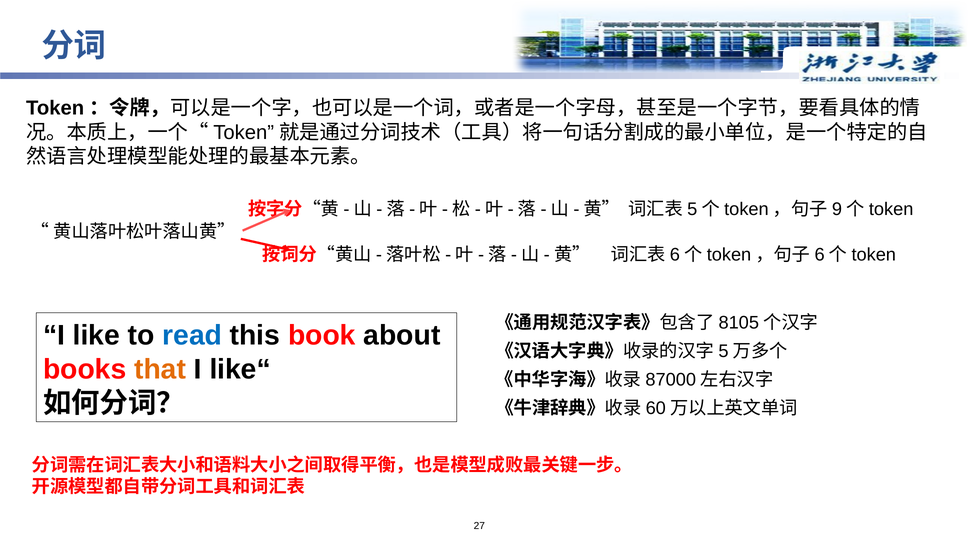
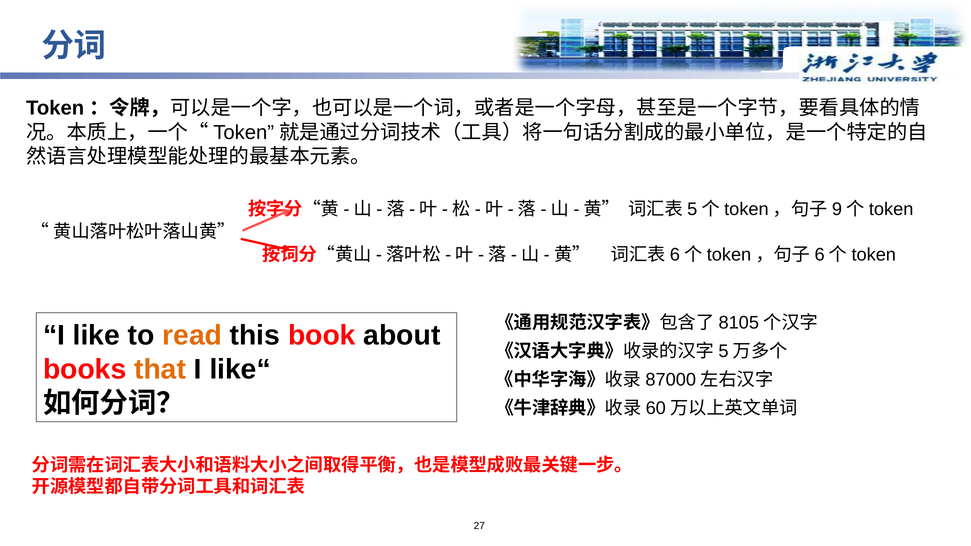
read colour: blue -> orange
